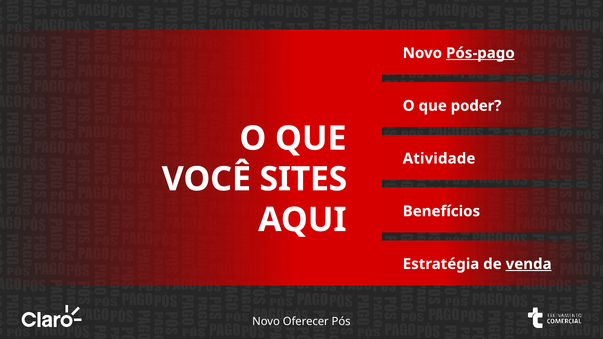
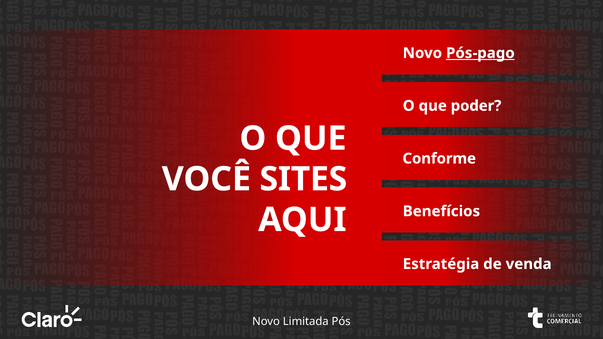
Atividade: Atividade -> Conforme
venda underline: present -> none
Oferecer: Oferecer -> Limitada
